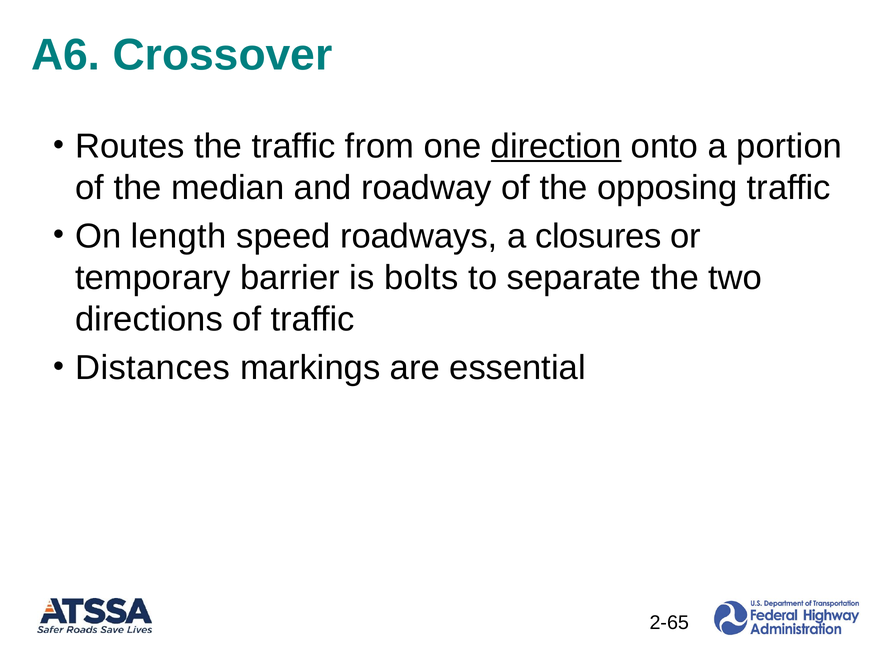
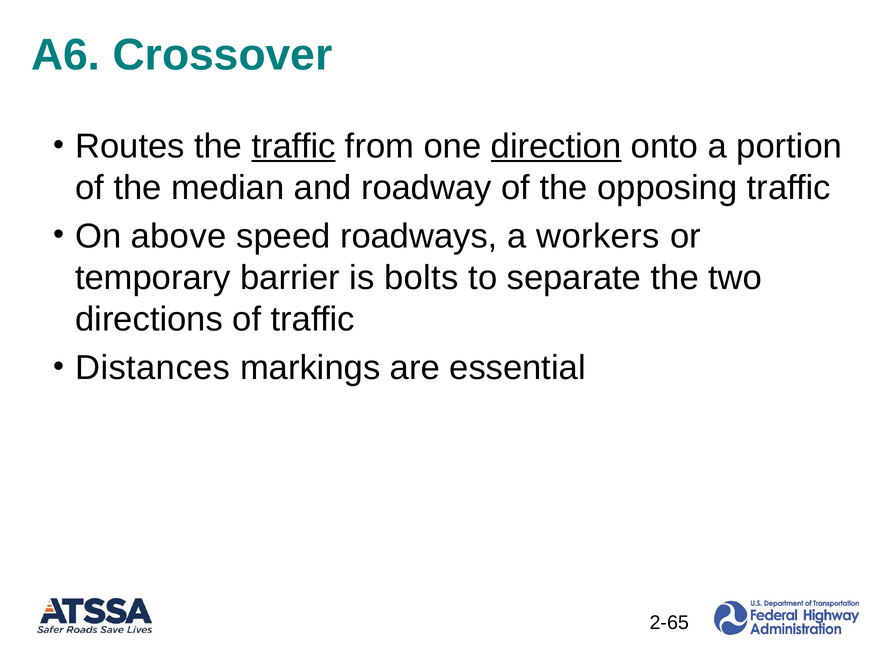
traffic at (294, 146) underline: none -> present
length: length -> above
closures: closures -> workers
